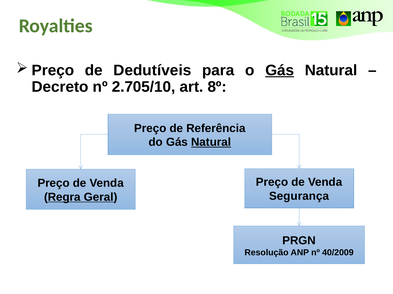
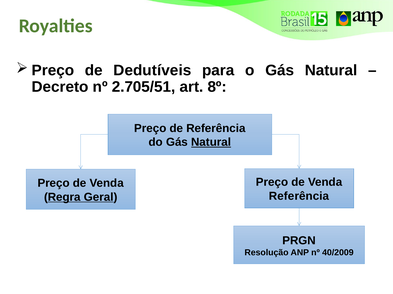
Gás at (280, 70) underline: present -> none
2.705/10: 2.705/10 -> 2.705/51
Segurança at (299, 197): Segurança -> Referência
